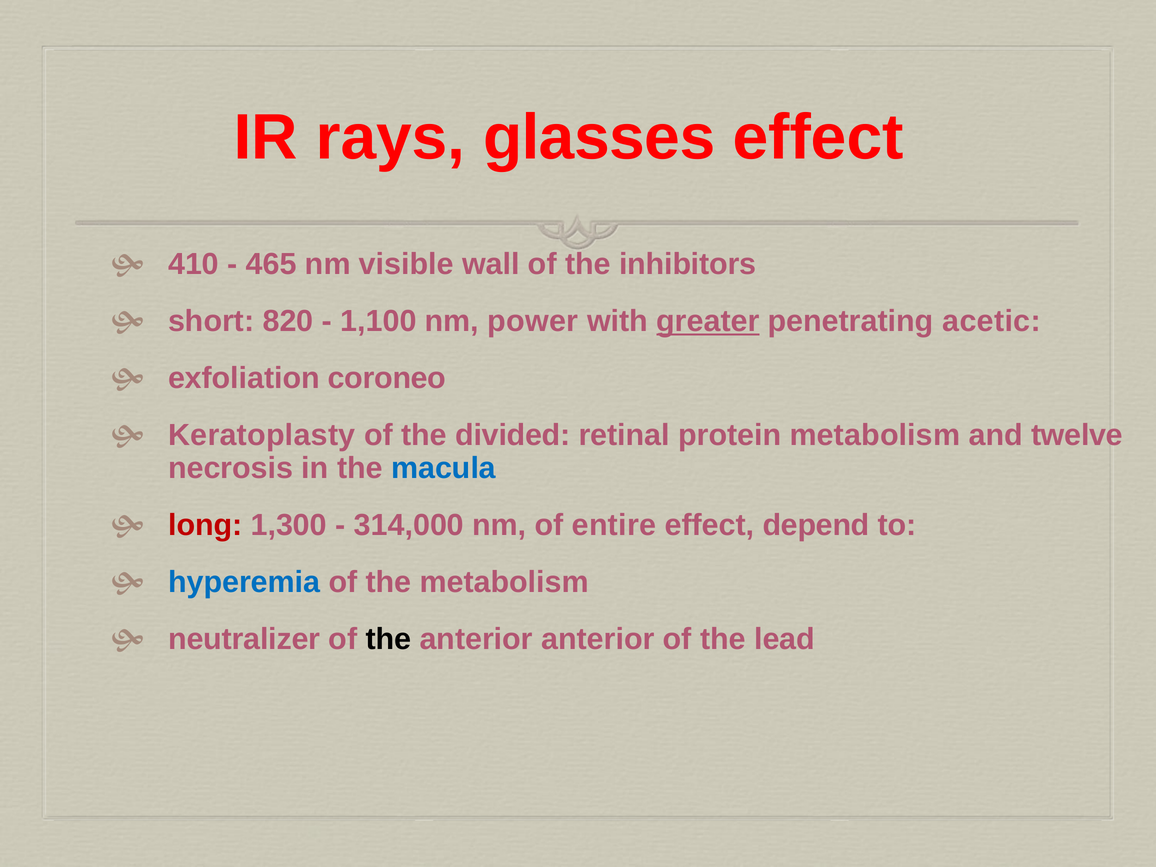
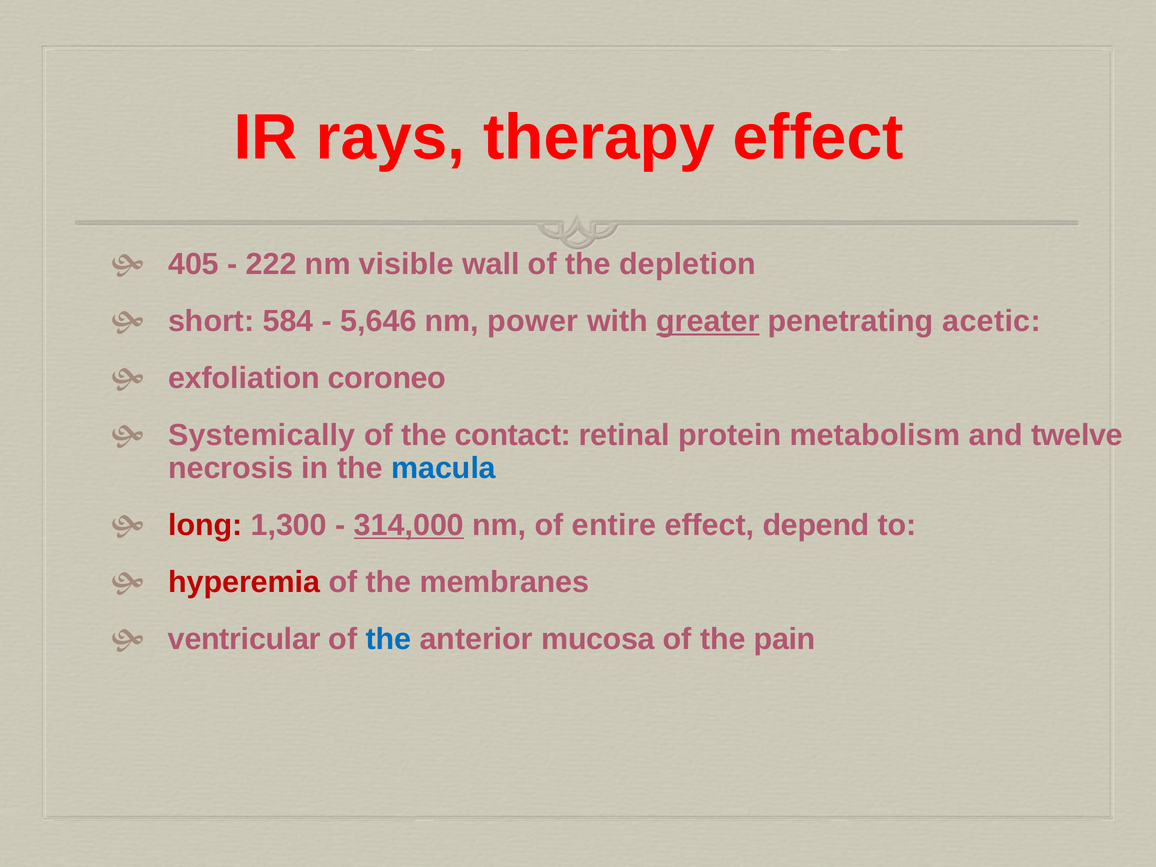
glasses: glasses -> therapy
410: 410 -> 405
465: 465 -> 222
inhibitors: inhibitors -> depletion
820: 820 -> 584
1,100: 1,100 -> 5,646
Keratoplasty: Keratoplasty -> Systemically
divided: divided -> contact
314,000 underline: none -> present
hyperemia colour: blue -> red
the metabolism: metabolism -> membranes
neutralizer: neutralizer -> ventricular
the at (388, 639) colour: black -> blue
anterior anterior: anterior -> mucosa
lead: lead -> pain
